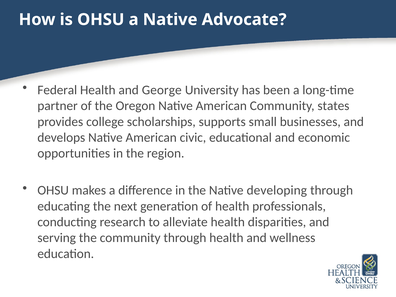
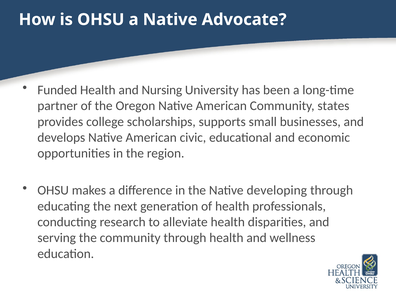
Federal: Federal -> Funded
George: George -> Nursing
